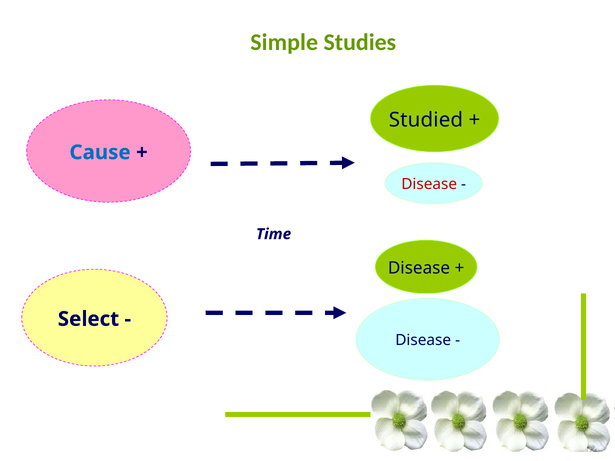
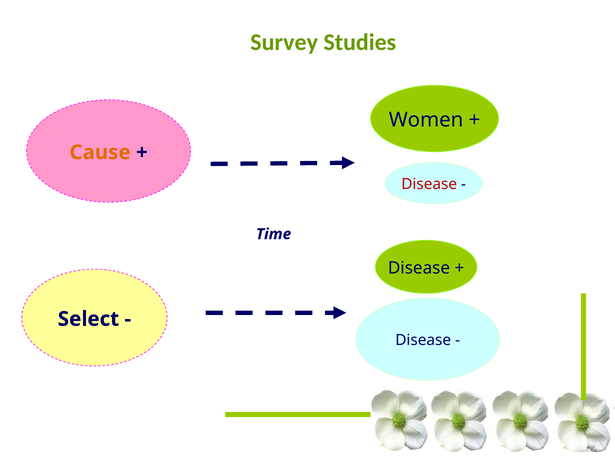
Simple: Simple -> Survey
Studied: Studied -> Women
Cause colour: blue -> orange
